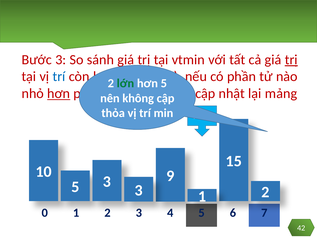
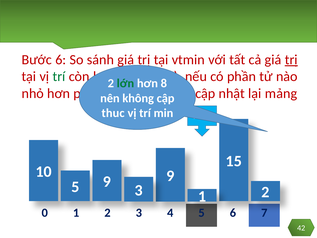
Bước 3: 3 -> 6
trí at (59, 77) colour: blue -> green
5 at (164, 83): 5 -> 8
hơn at (59, 93) underline: present -> none
thỏa: thỏa -> thuc
5 3: 3 -> 9
